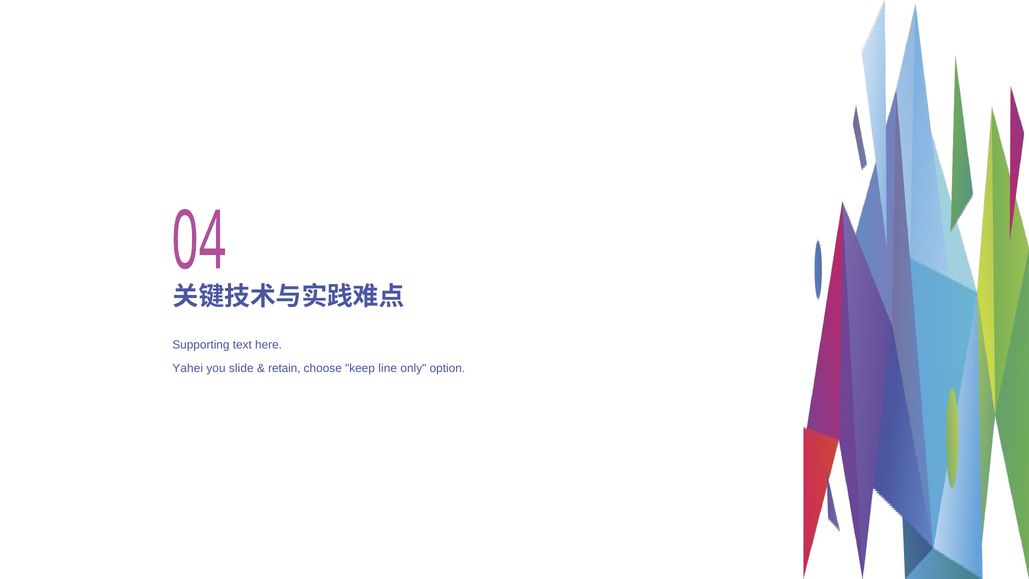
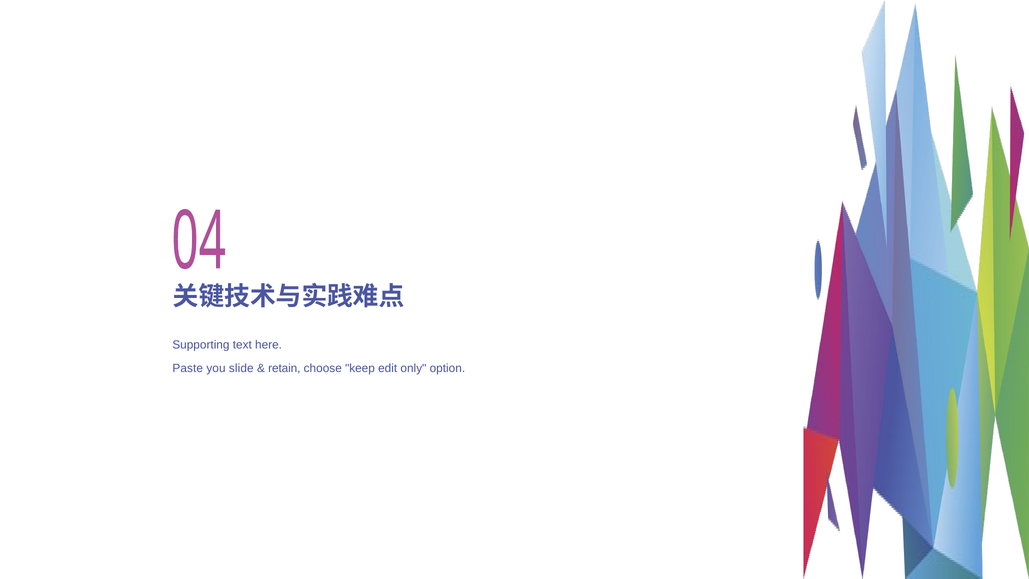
Yahei: Yahei -> Paste
line: line -> edit
